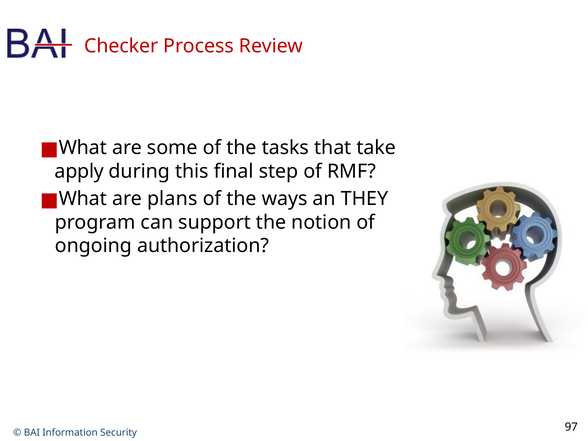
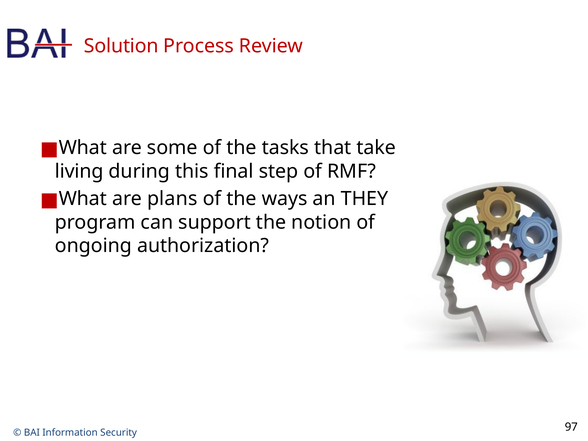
Checker: Checker -> Solution
apply: apply -> living
